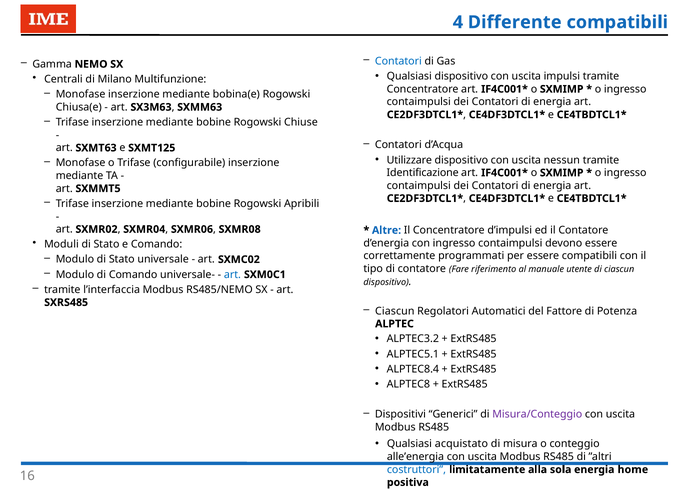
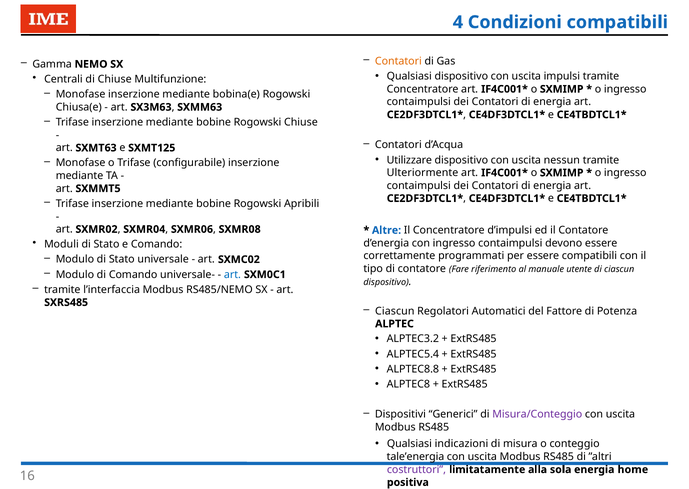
Differente: Differente -> Condizioni
Contatori at (398, 61) colour: blue -> orange
di Milano: Milano -> Chiuse
Identificazione: Identificazione -> Ulteriormente
ALPTEC5.1: ALPTEC5.1 -> ALPTEC5.4
ALPTEC8.4: ALPTEC8.4 -> ALPTEC8.8
acquistato: acquistato -> indicazioni
alle’energia: alle’energia -> tale’energia
costruttori colour: blue -> purple
